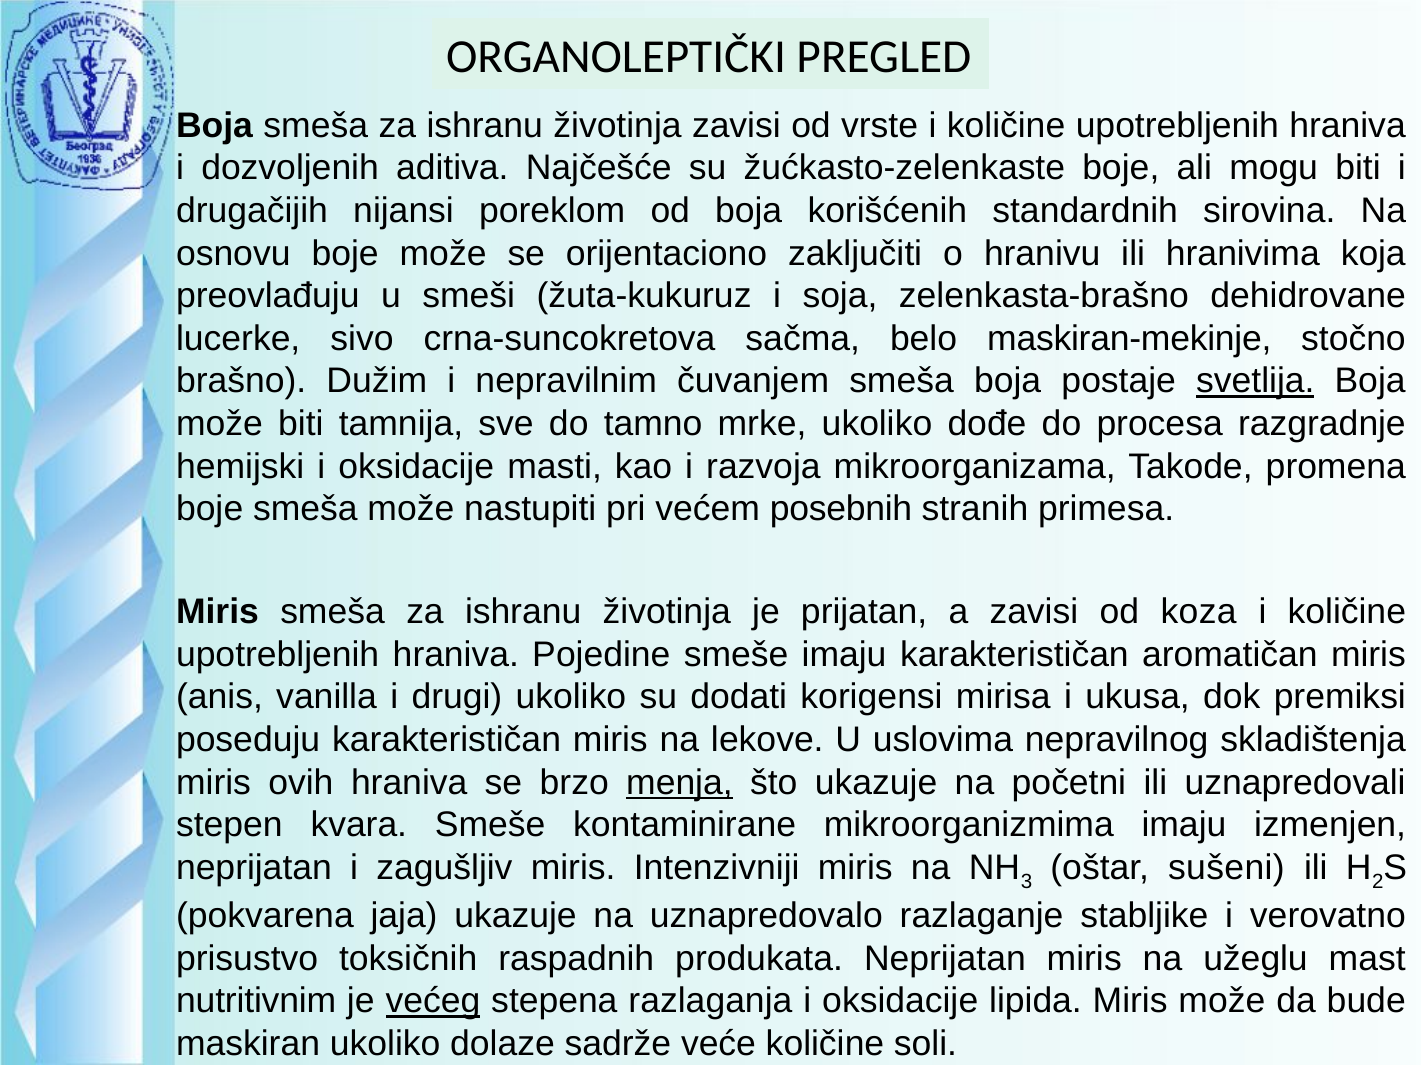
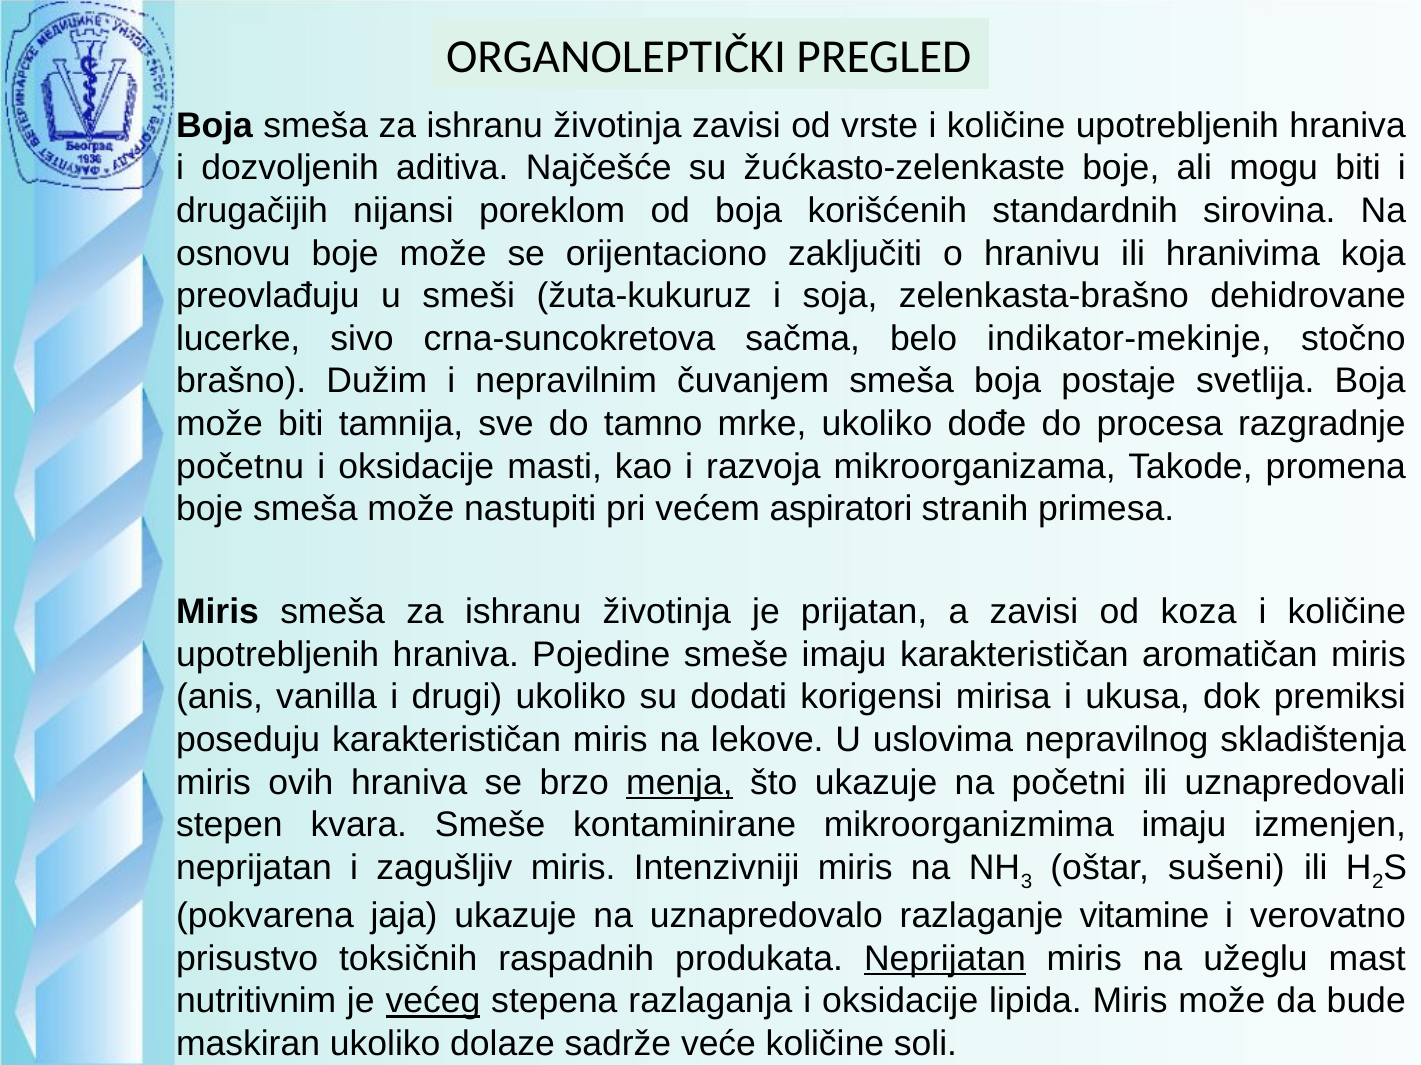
maskiran-mekinje: maskiran-mekinje -> indikator-mekinje
svetlija underline: present -> none
hemijski: hemijski -> početnu
posebnih: posebnih -> aspiratori
stabljike: stabljike -> vitamine
Neprijatan at (945, 959) underline: none -> present
